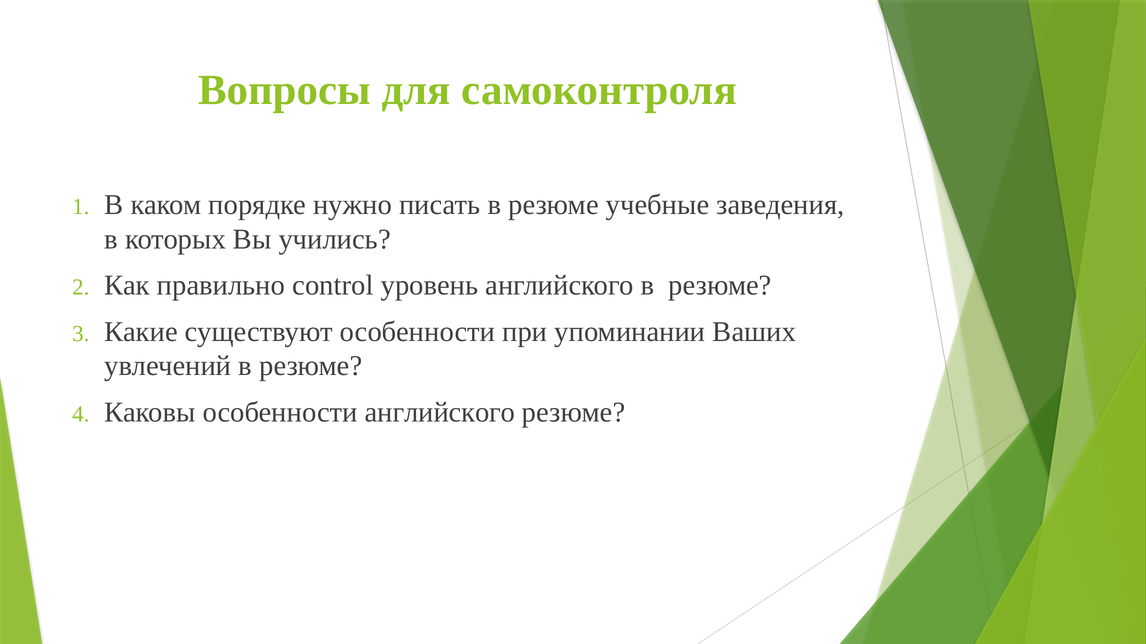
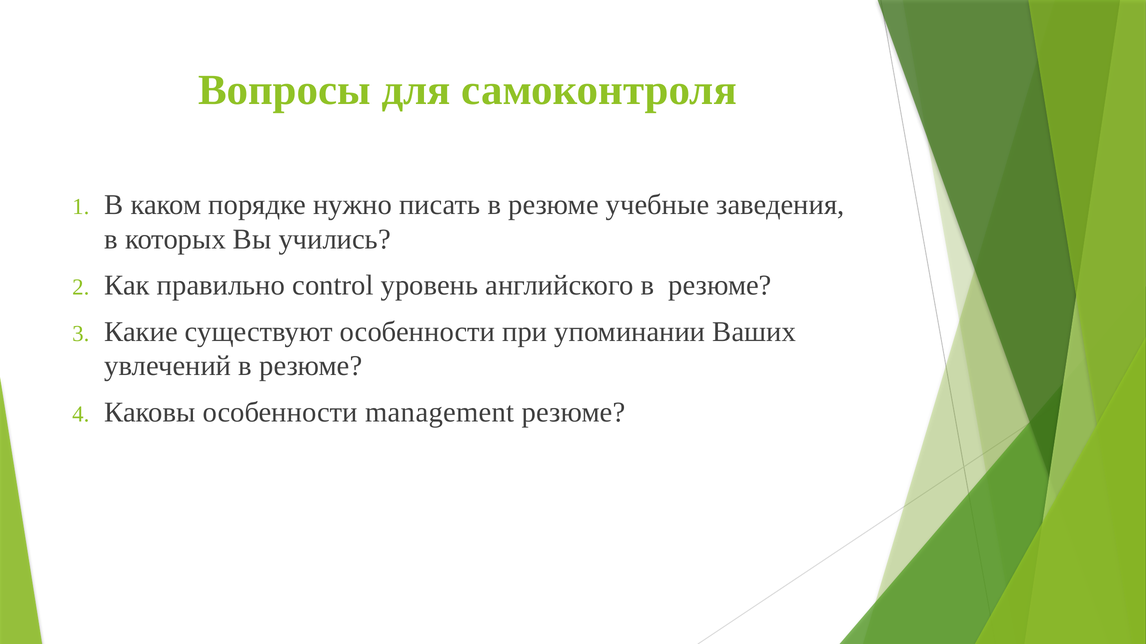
особенности английского: английского -> management
